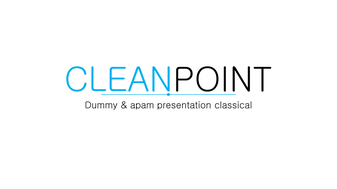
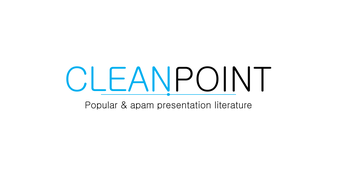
Dummy: Dummy -> Popular
classical: classical -> literature
